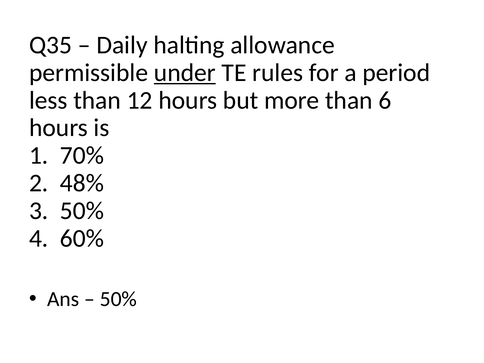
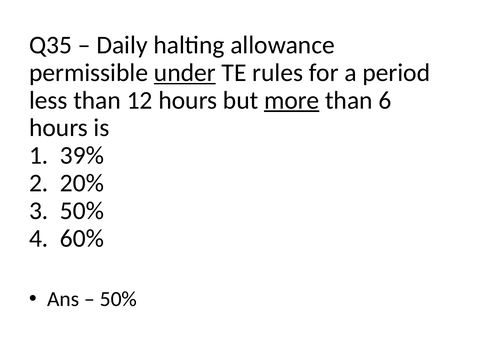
more underline: none -> present
70%: 70% -> 39%
48%: 48% -> 20%
